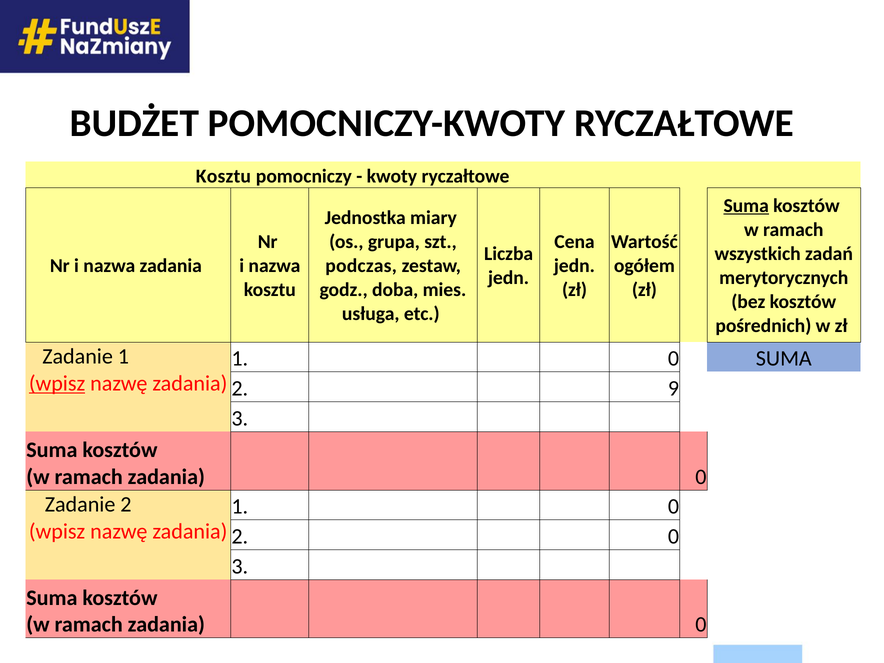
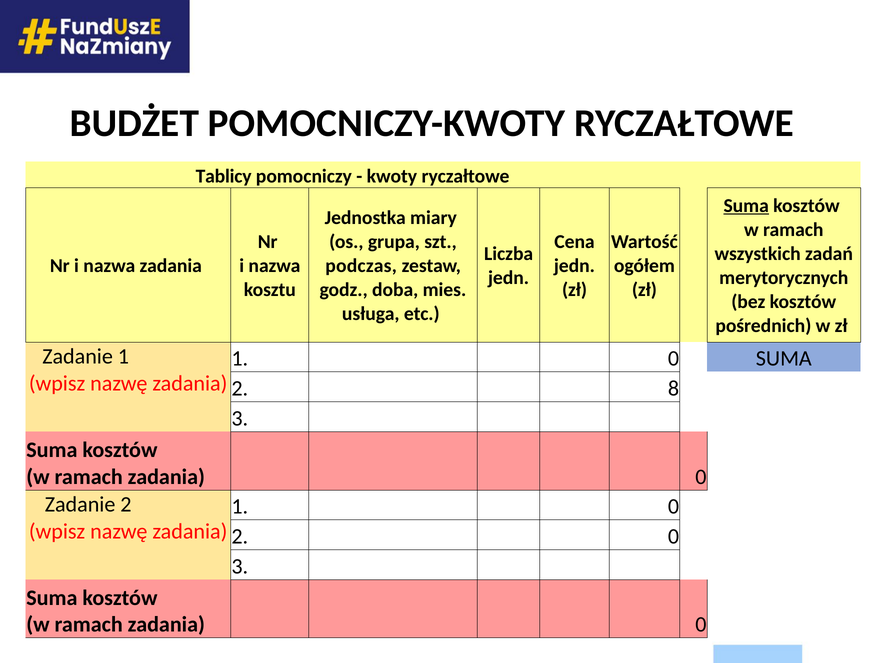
Kosztu at (223, 176): Kosztu -> Tablicy
wpisz at (57, 384) underline: present -> none
9: 9 -> 8
